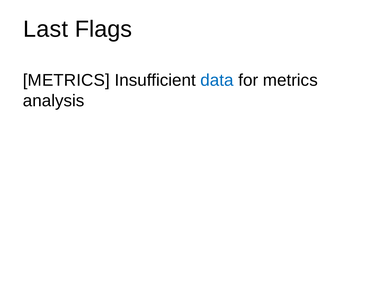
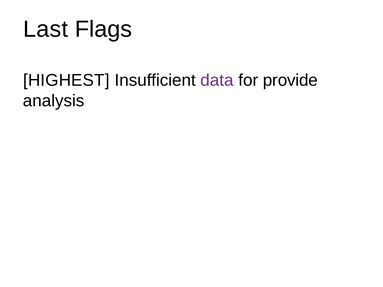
METRICS at (66, 80): METRICS -> HIGHEST
data colour: blue -> purple
for metrics: metrics -> provide
